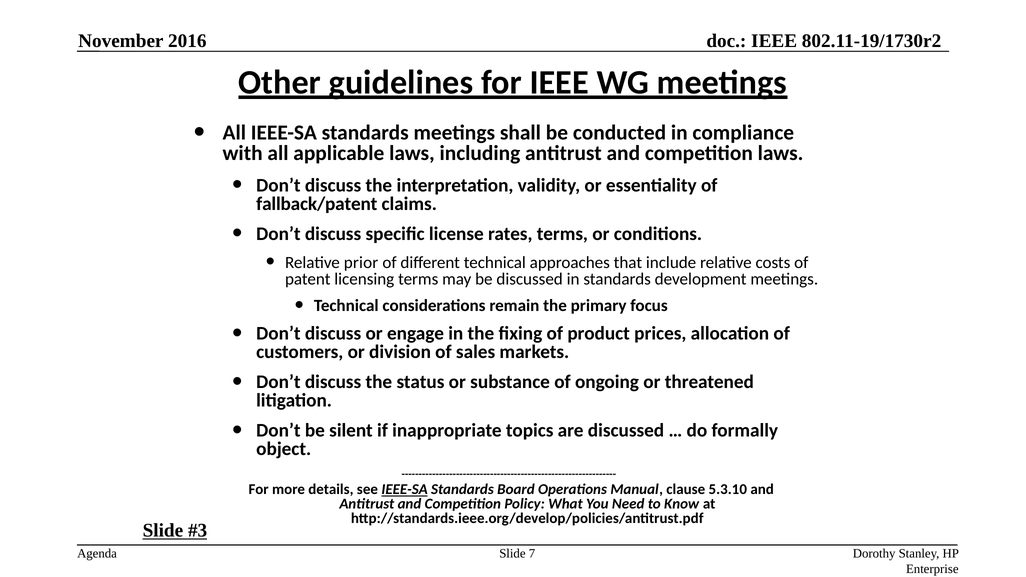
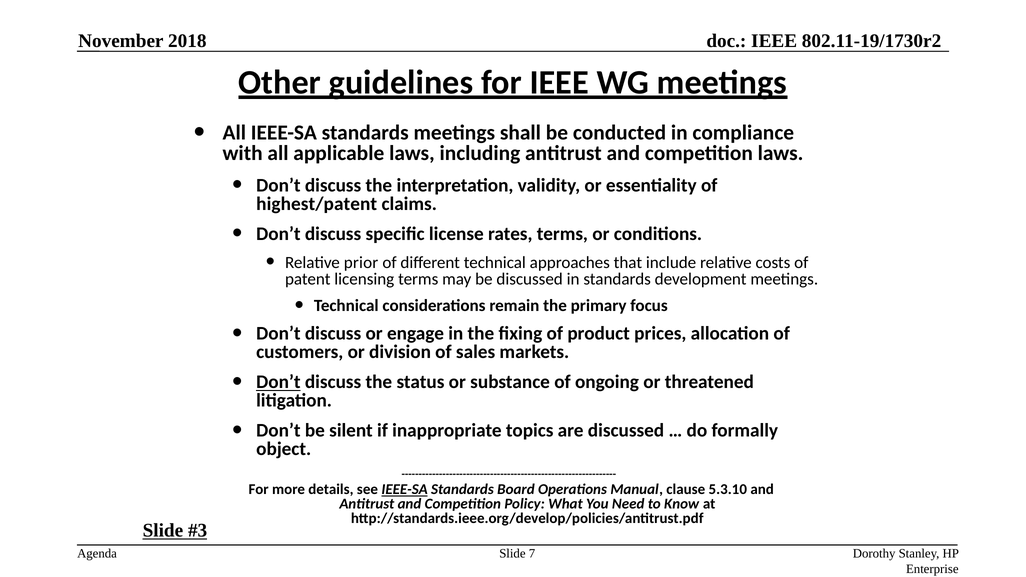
2016: 2016 -> 2018
fallback/patent: fallback/patent -> highest/patent
Don’t at (278, 382) underline: none -> present
